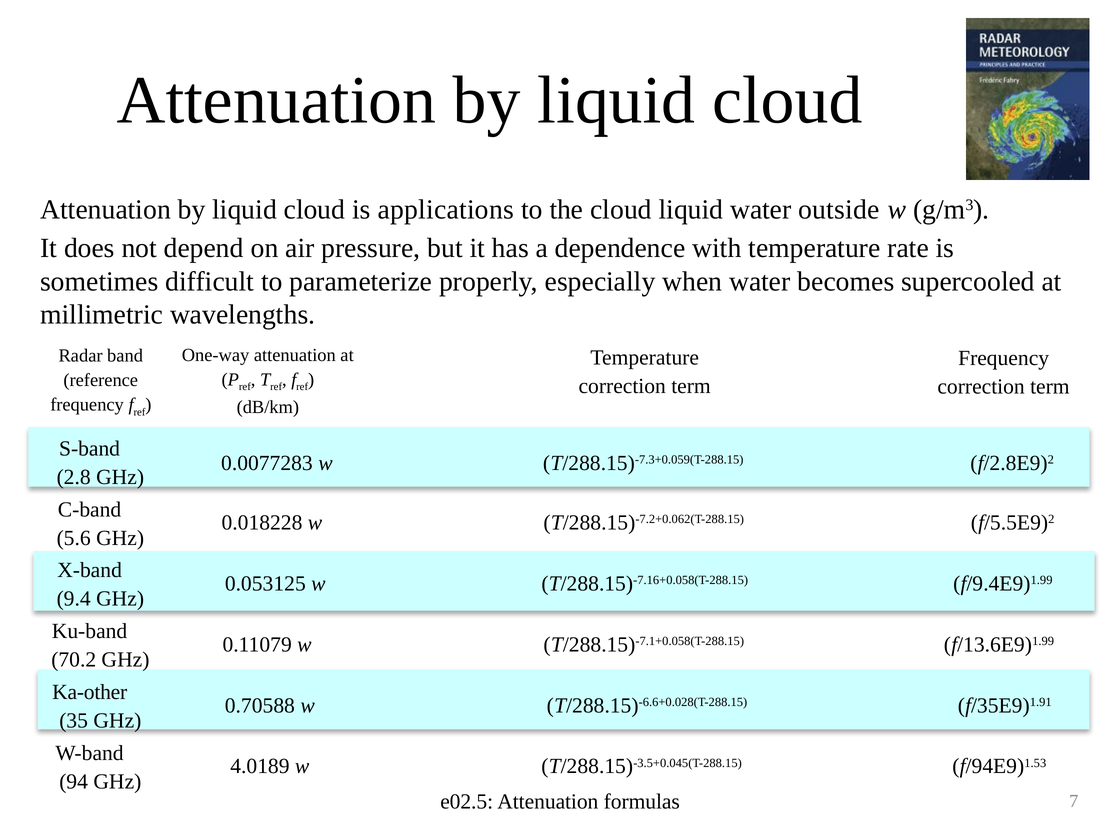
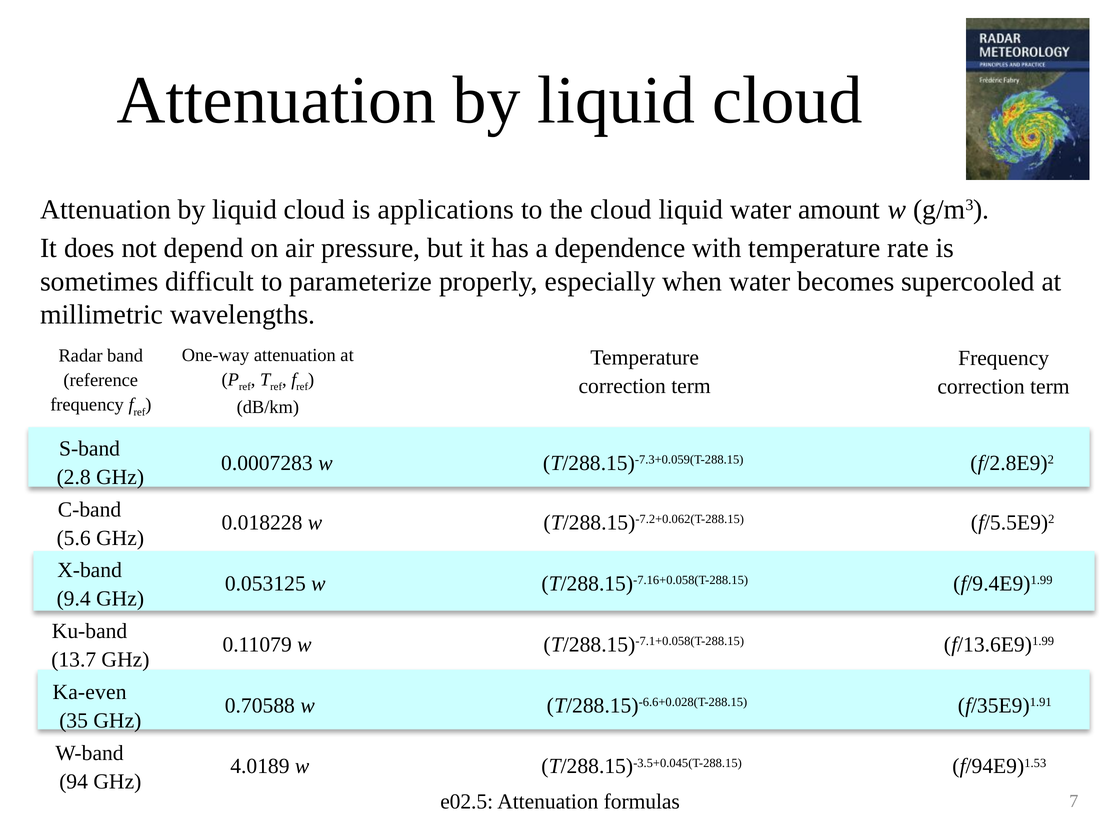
outside: outside -> amount
0.0077283: 0.0077283 -> 0.0007283
70.2: 70.2 -> 13.7
Ka-other: Ka-other -> Ka-even
